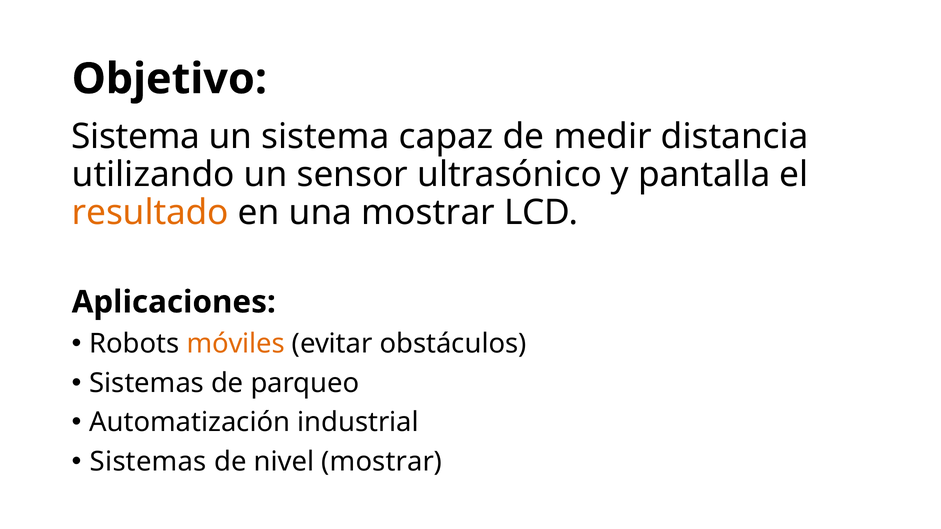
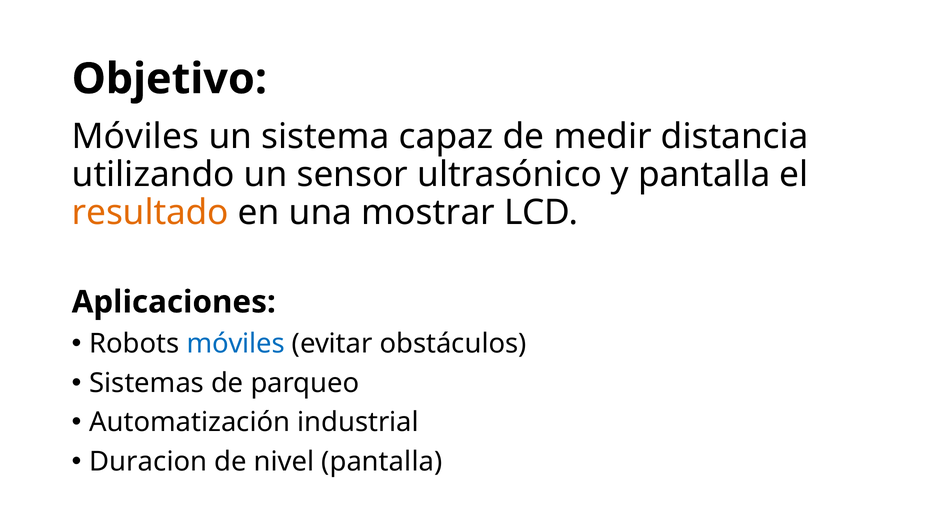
Sistema at (136, 136): Sistema -> Móviles
móviles at (236, 344) colour: orange -> blue
Sistemas at (148, 462): Sistemas -> Duracion
nivel mostrar: mostrar -> pantalla
